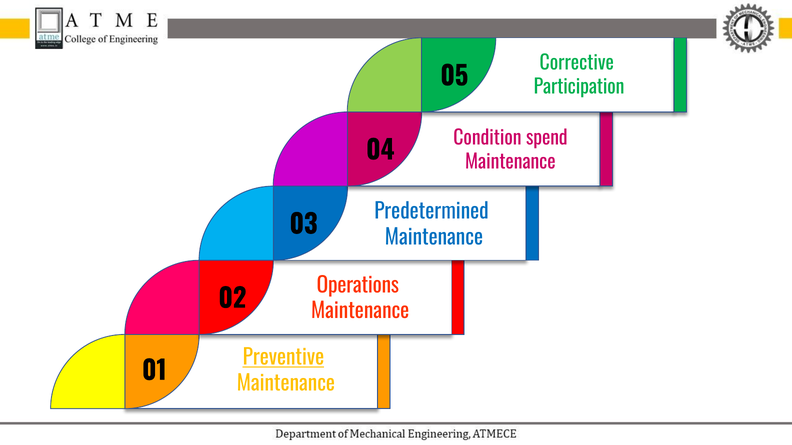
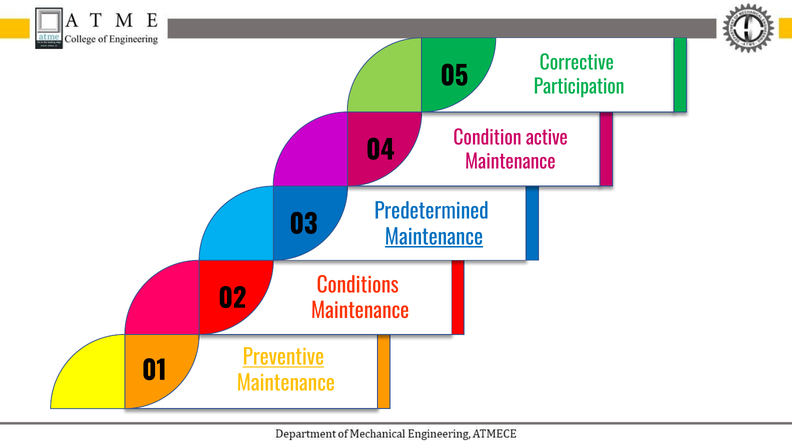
spend: spend -> active
Maintenance at (434, 238) underline: none -> present
Operations: Operations -> Conditions
